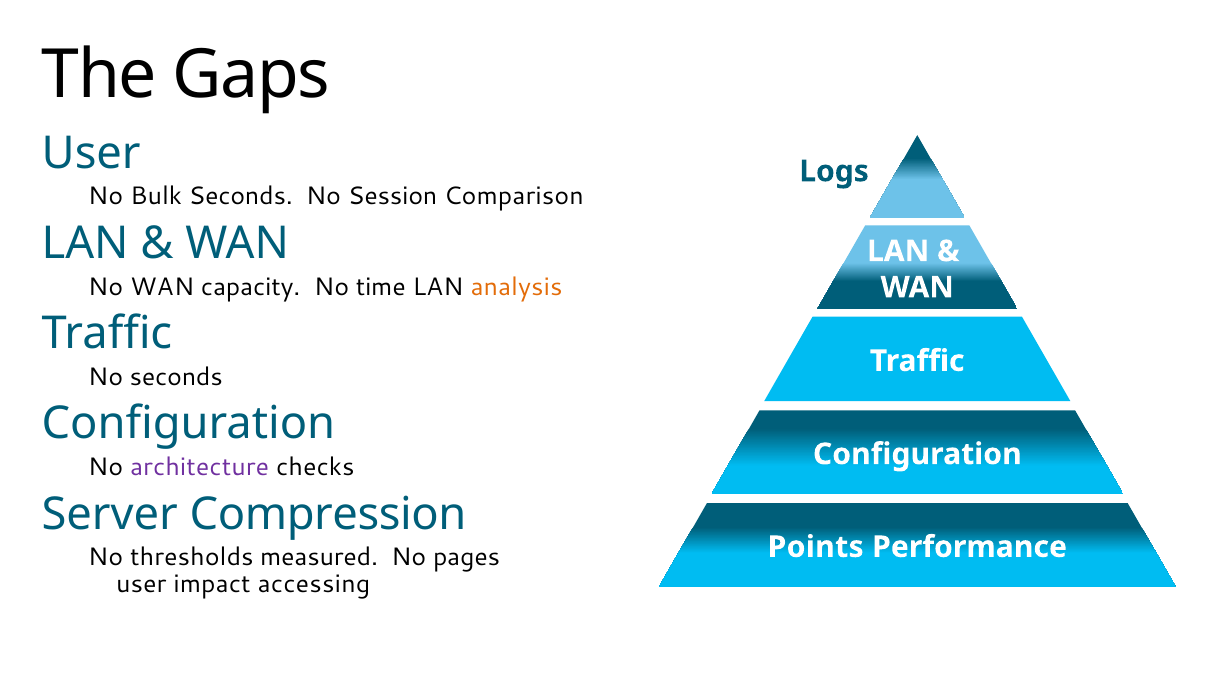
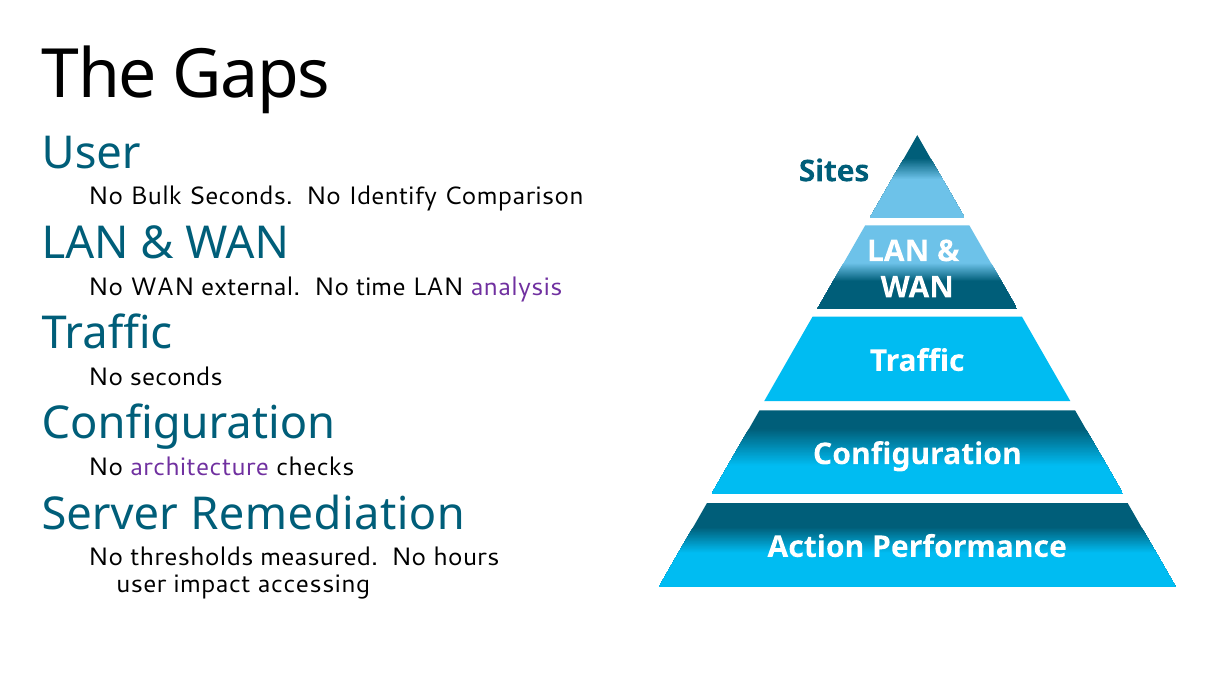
Logs: Logs -> Sites
Session: Session -> Identify
capacity: capacity -> external
analysis colour: orange -> purple
Compression: Compression -> Remediation
Points: Points -> Action
pages: pages -> hours
